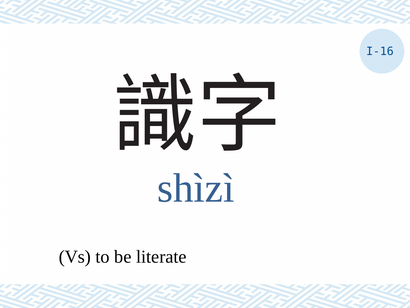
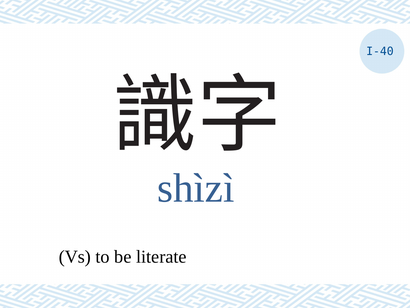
I-16: I-16 -> I-40
